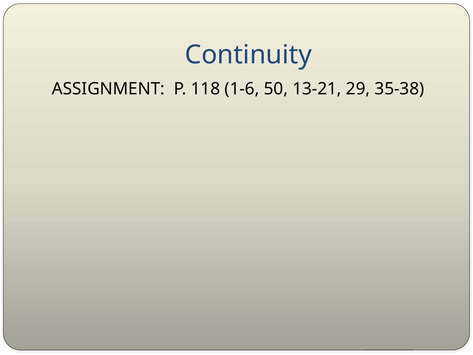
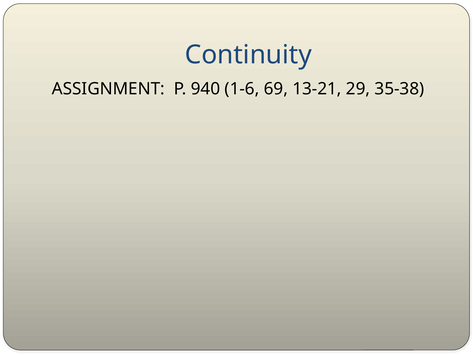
118: 118 -> 940
50: 50 -> 69
